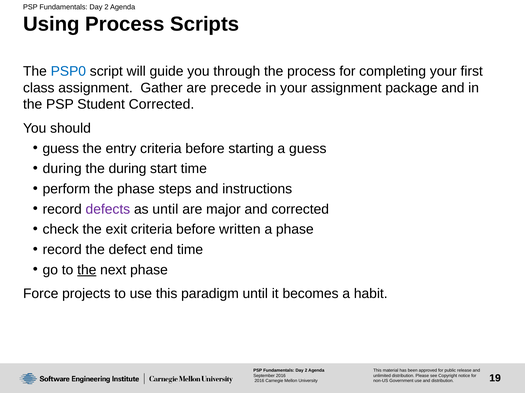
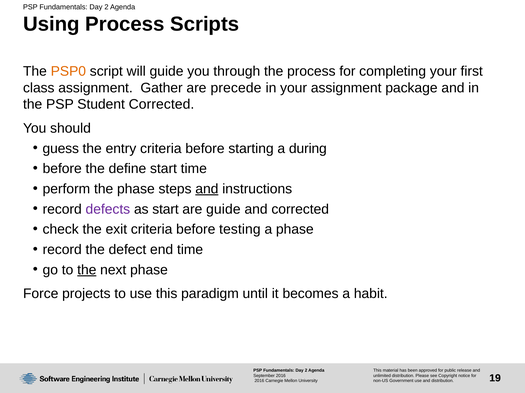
PSP0 colour: blue -> orange
a guess: guess -> during
during at (62, 169): during -> before
the during: during -> define
and at (207, 189) underline: none -> present
as until: until -> start
are major: major -> guide
written: written -> testing
